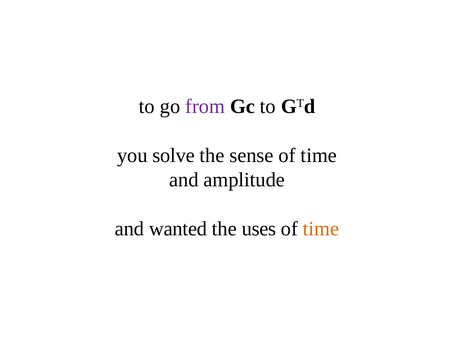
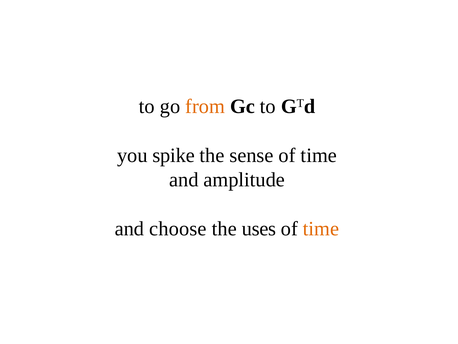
from colour: purple -> orange
solve: solve -> spike
wanted: wanted -> choose
